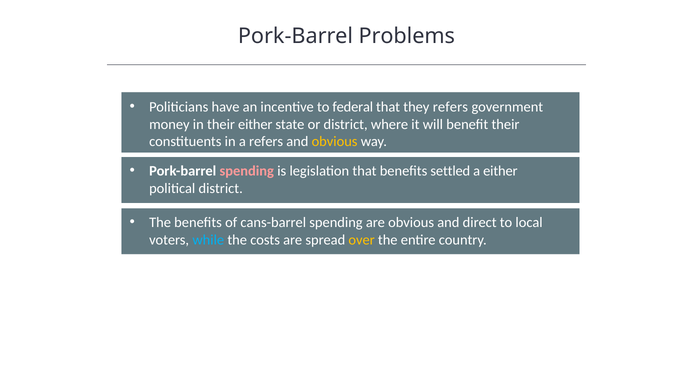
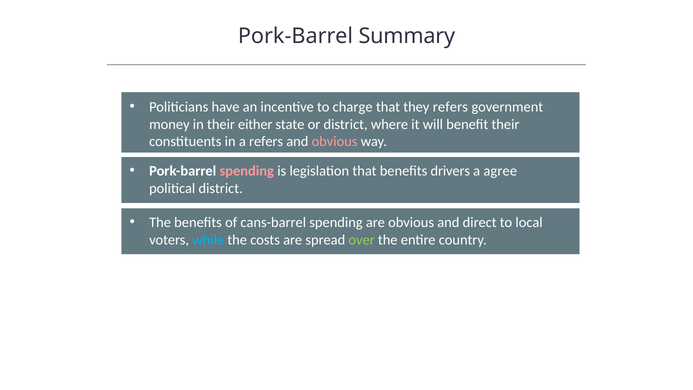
Problems: Problems -> Summary
federal: federal -> charge
obvious at (335, 142) colour: yellow -> pink
settled: settled -> drivers
a either: either -> agree
over colour: yellow -> light green
